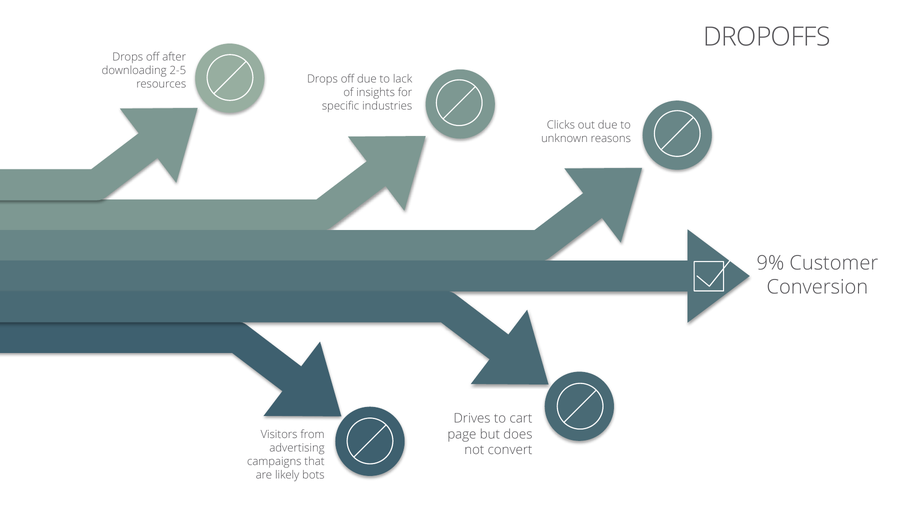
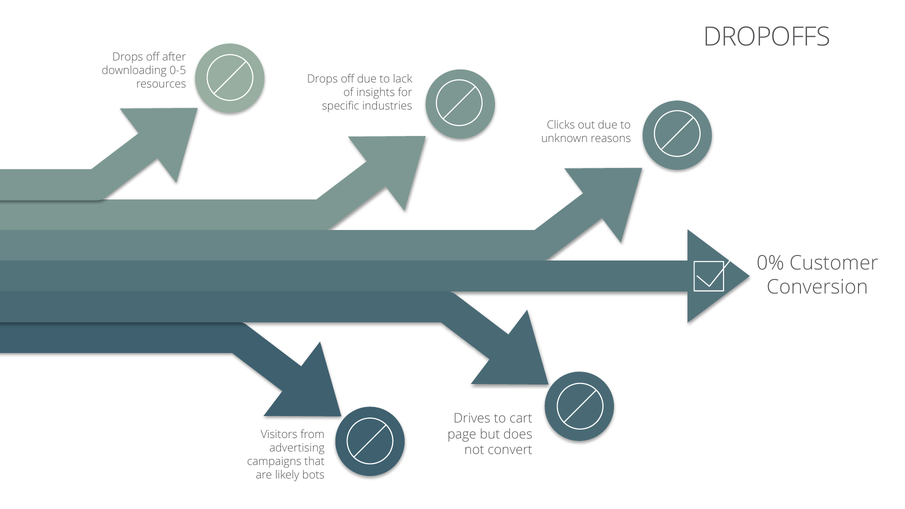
2-5: 2-5 -> 0-5
9%: 9% -> 0%
